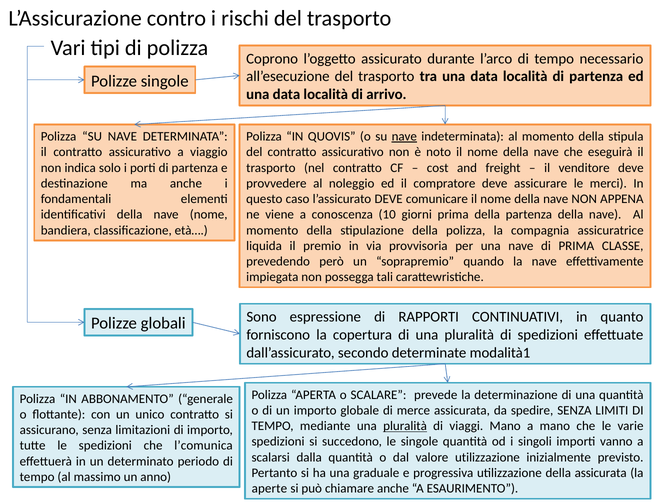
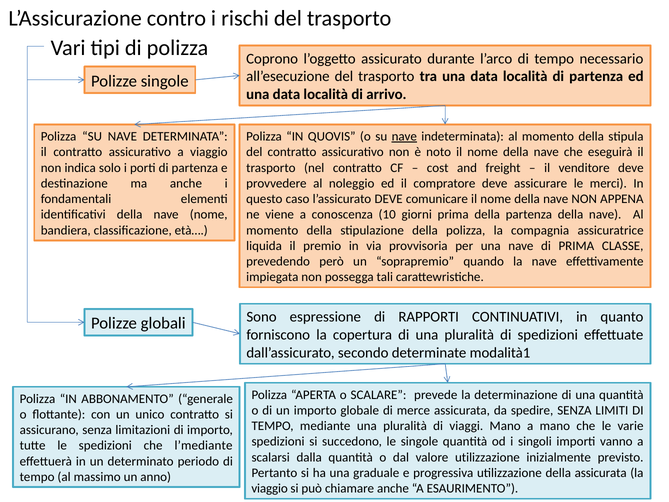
pluralità at (405, 426) underline: present -> none
l’comunica: l’comunica -> l’mediante
aperte at (269, 488): aperte -> viaggio
